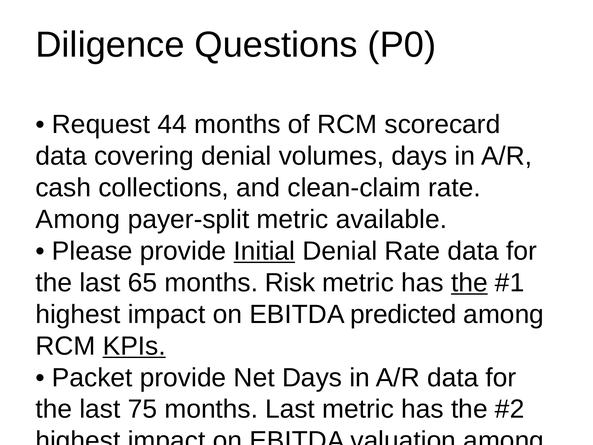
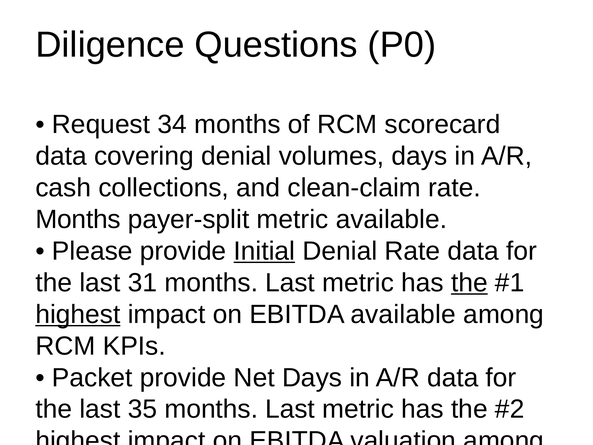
44: 44 -> 34
Among at (78, 219): Among -> Months
65: 65 -> 31
Risk at (290, 283): Risk -> Last
highest at (78, 314) underline: none -> present
EBITDA predicted: predicted -> available
KPIs at (134, 346) underline: present -> none
75: 75 -> 35
